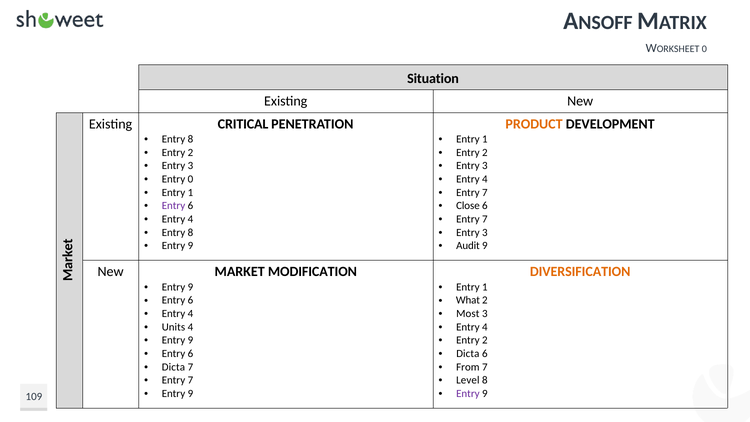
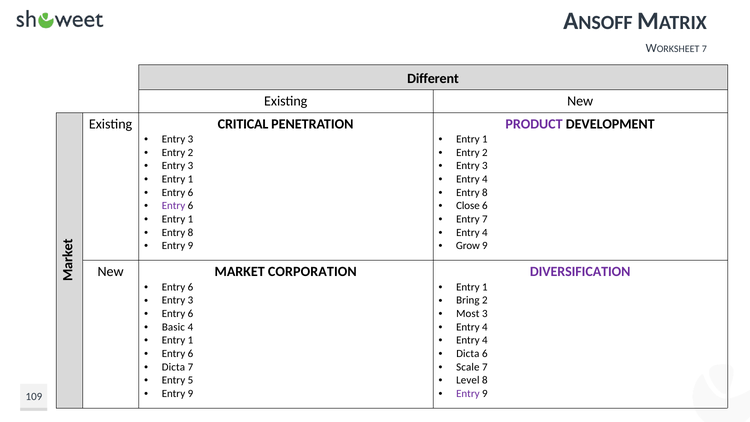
0 at (704, 49): 0 -> 7
Situation: Situation -> Different
PRODUCT colour: orange -> purple
8 at (190, 139): 8 -> 3
0 at (190, 179): 0 -> 1
1 at (190, 192): 1 -> 6
7 at (485, 192): 7 -> 8
4 at (190, 219): 4 -> 1
3 at (485, 232): 3 -> 4
Audit: Audit -> Grow
MODIFICATION: MODIFICATION -> CORPORATION
DIVERSIFICATION colour: orange -> purple
9 at (190, 287): 9 -> 6
6 at (190, 300): 6 -> 3
What: What -> Bring
4 at (190, 314): 4 -> 6
Units: Units -> Basic
9 at (190, 340): 9 -> 1
2 at (485, 340): 2 -> 4
From: From -> Scale
7 at (190, 380): 7 -> 5
